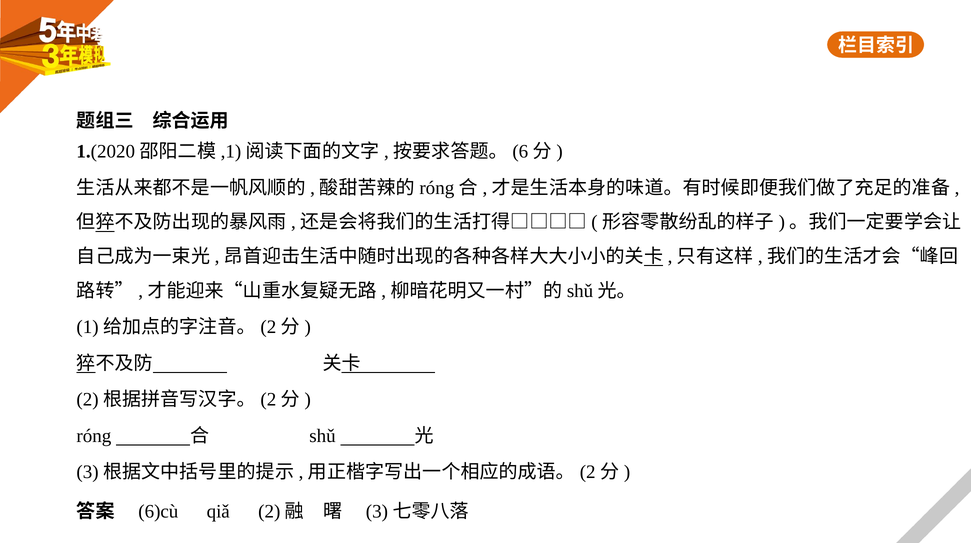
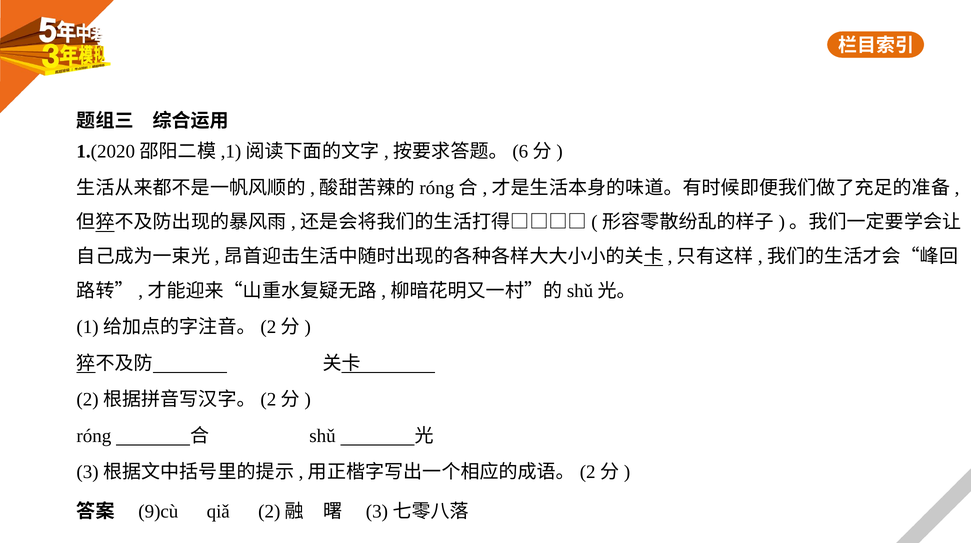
6)cù: 6)cù -> 9)cù
